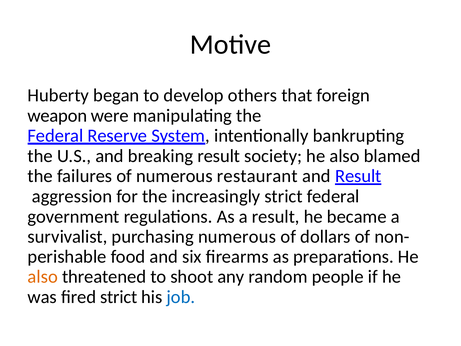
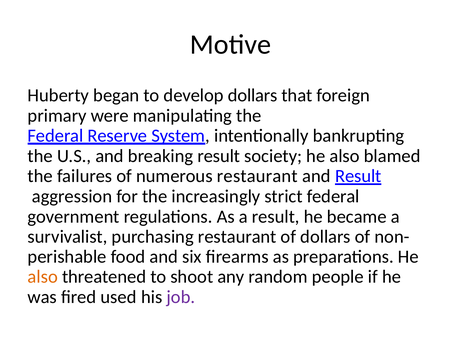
develop others: others -> dollars
weapon: weapon -> primary
purchasing numerous: numerous -> restaurant
fired strict: strict -> used
job colour: blue -> purple
